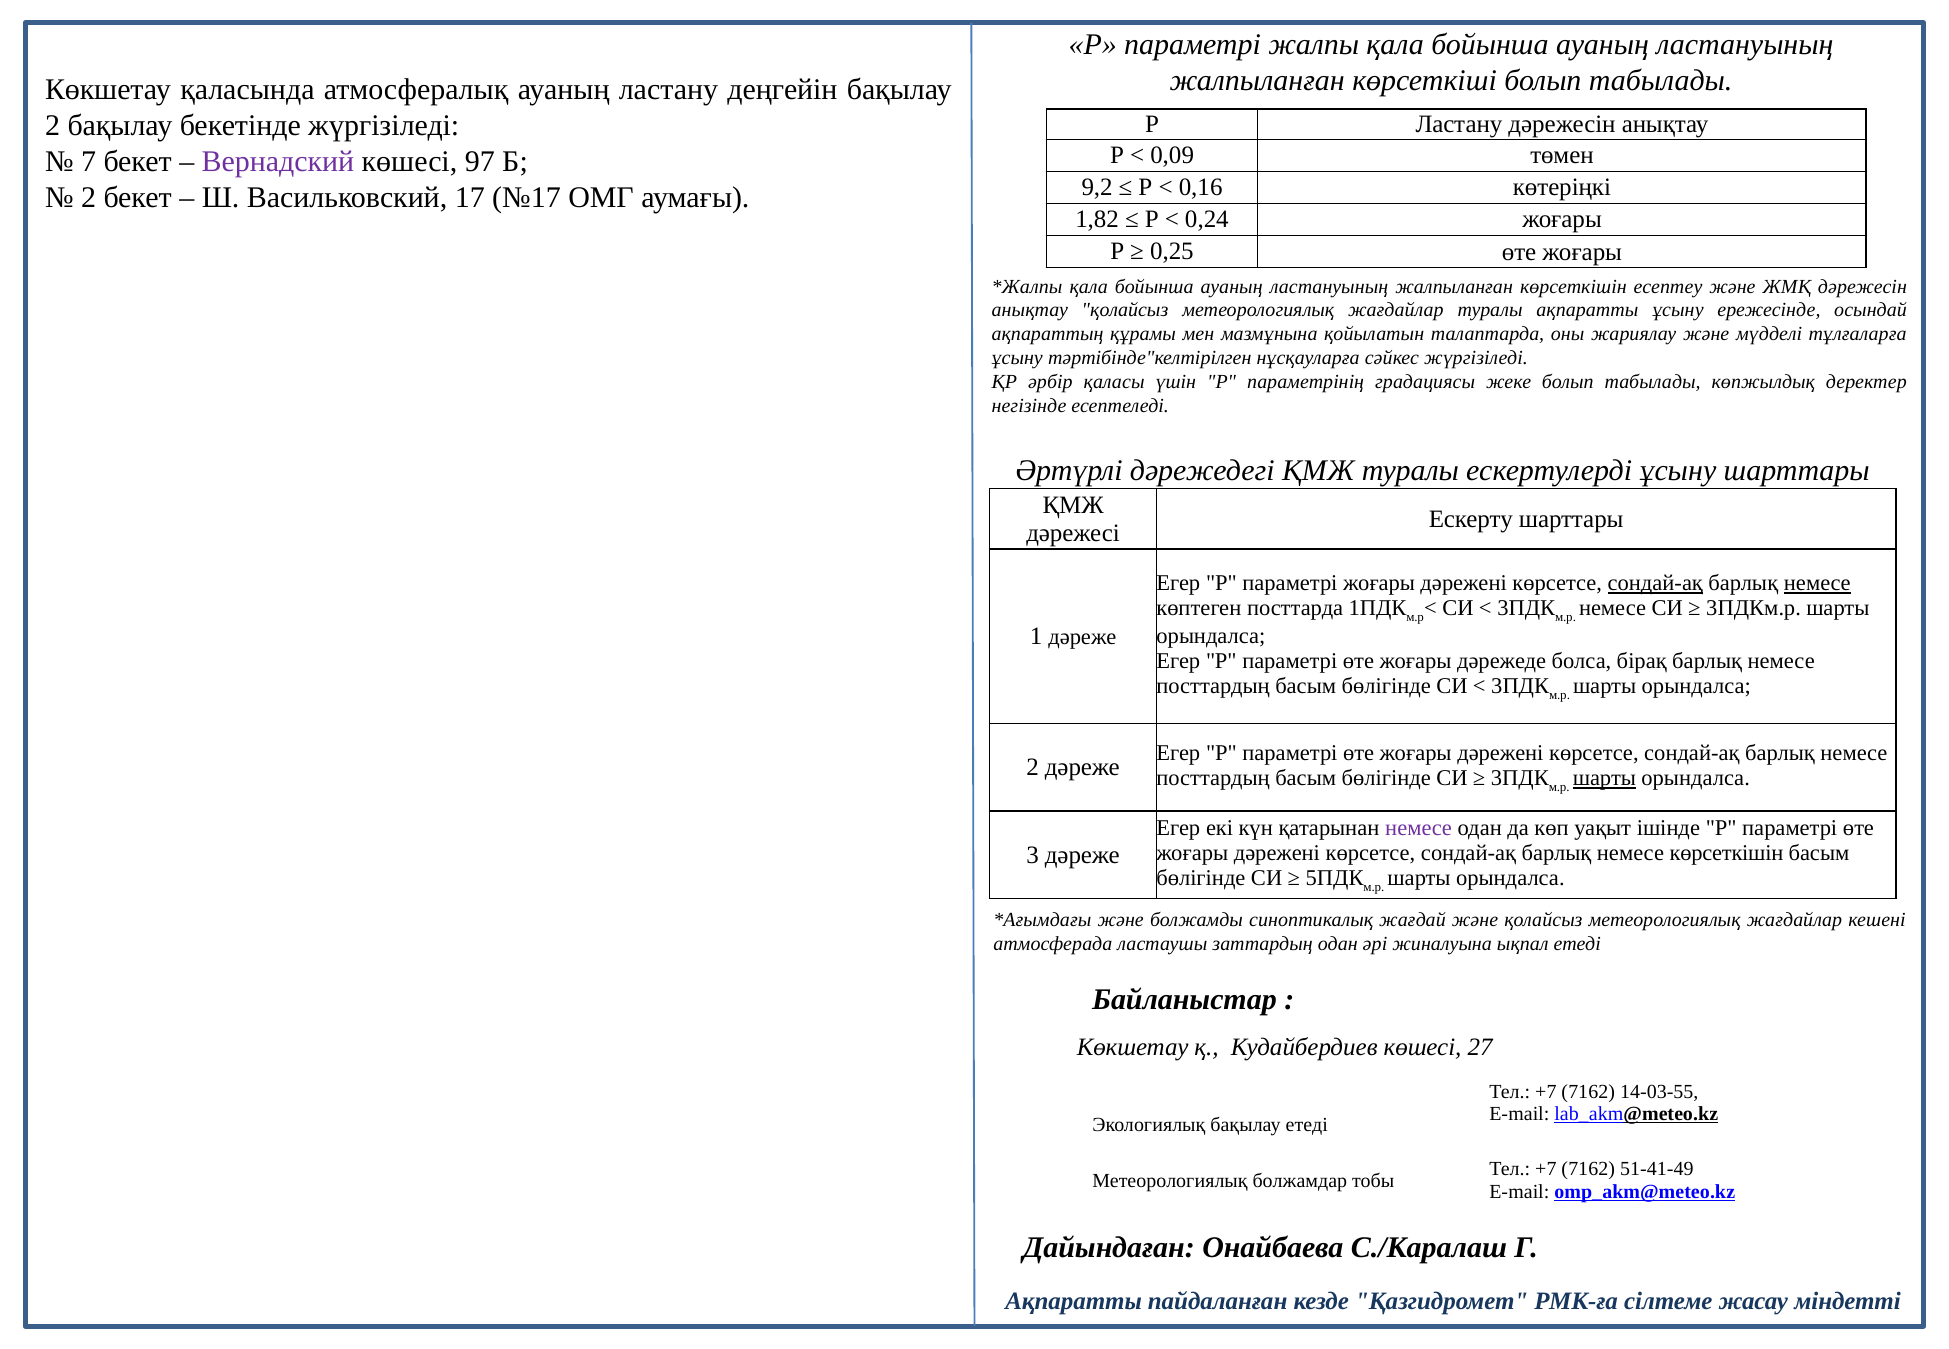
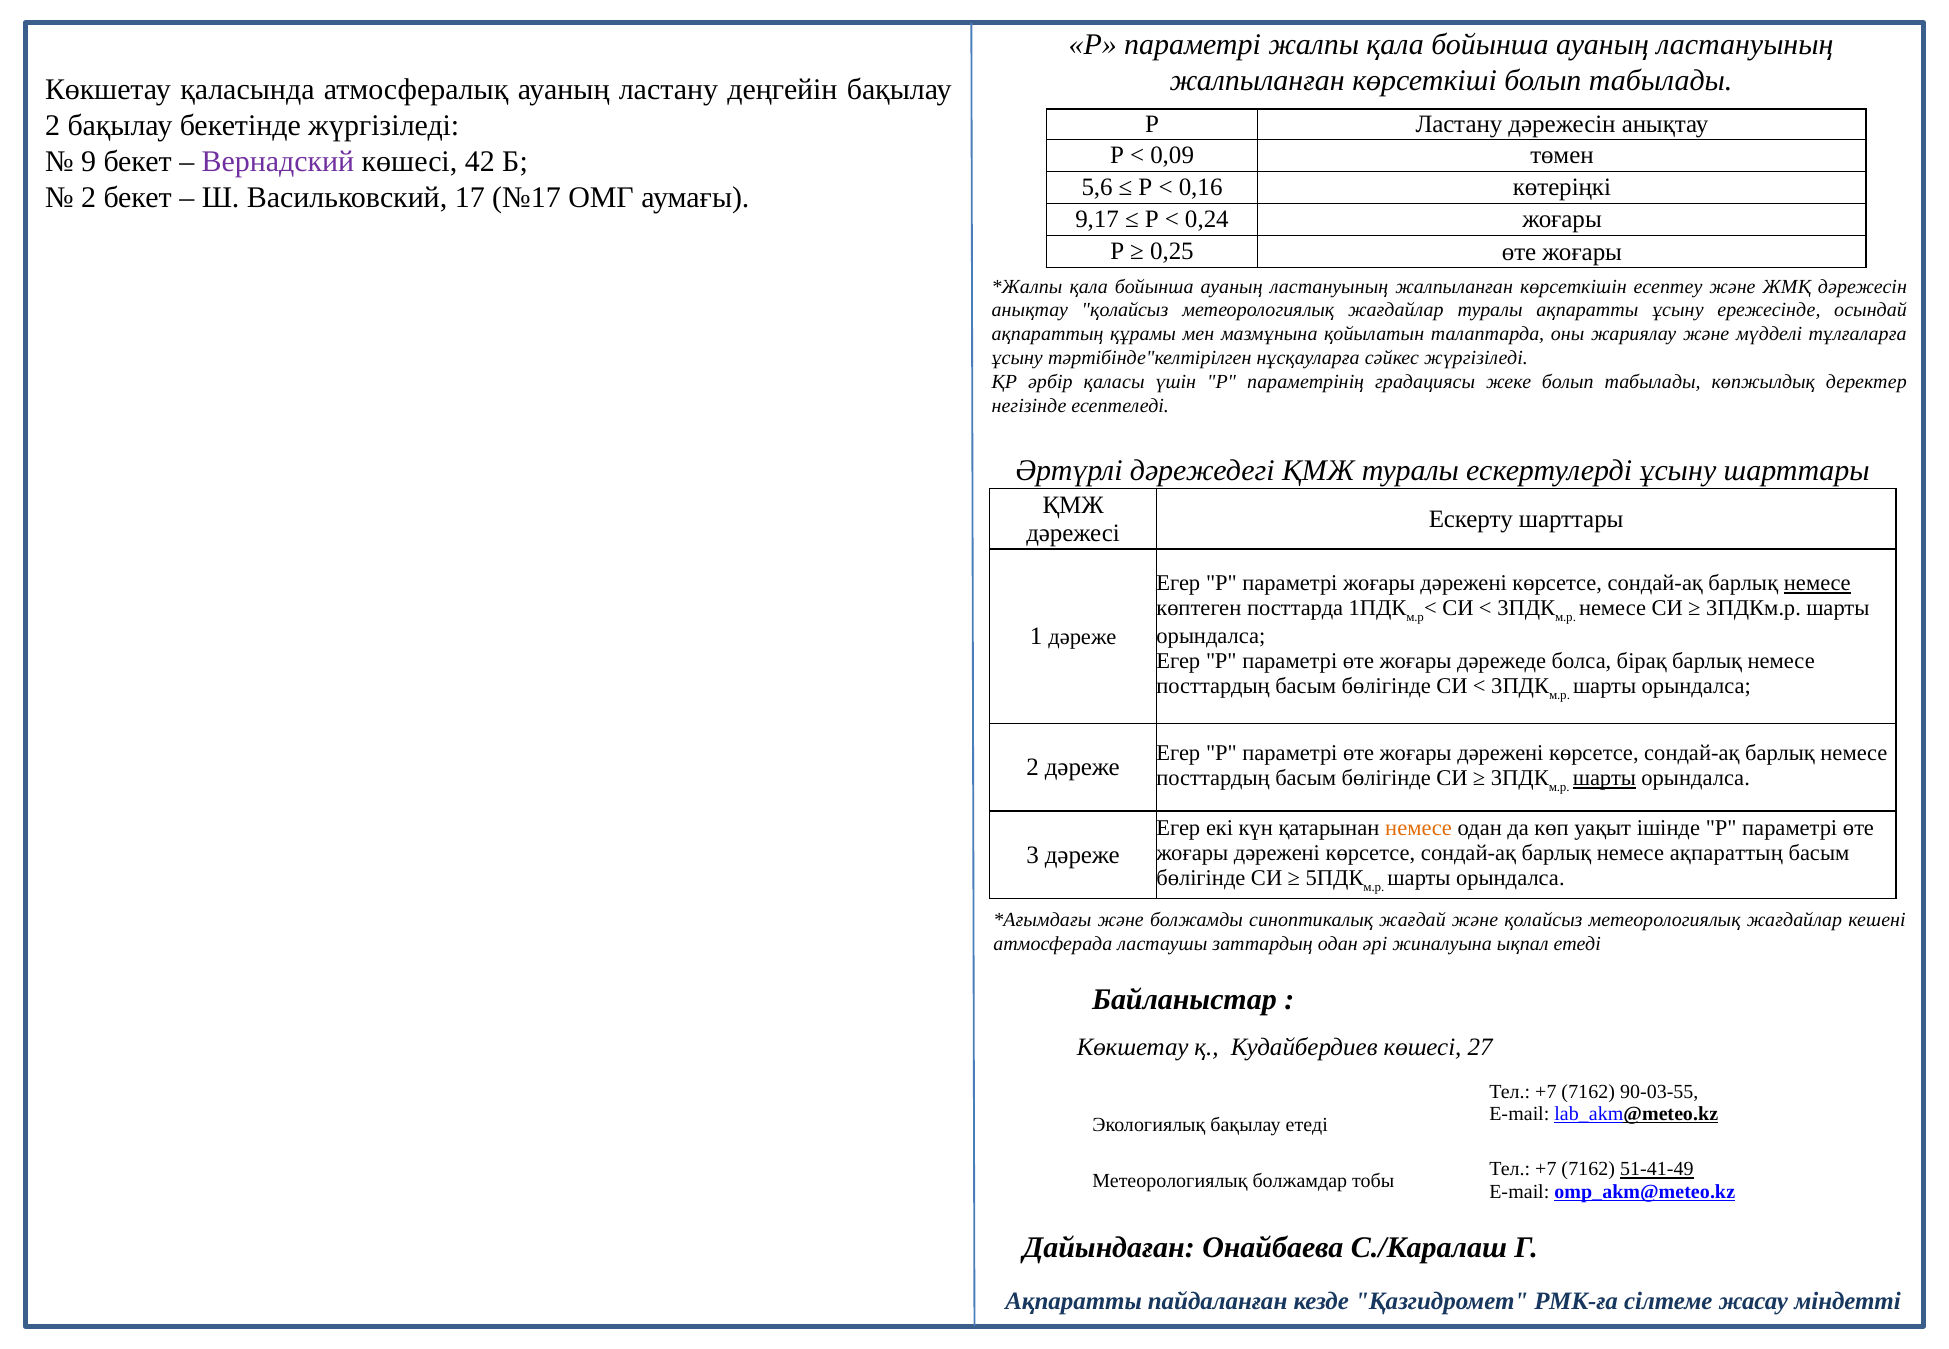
7: 7 -> 9
97: 97 -> 42
9,2: 9,2 -> 5,6
1,82: 1,82 -> 9,17
сондай-ақ at (1655, 583) underline: present -> none
немесе at (1419, 828) colour: purple -> orange
немесе көрсеткішін: көрсеткішін -> ақпараттың
14-03-55: 14-03-55 -> 90-03-55
51-41-49 underline: none -> present
